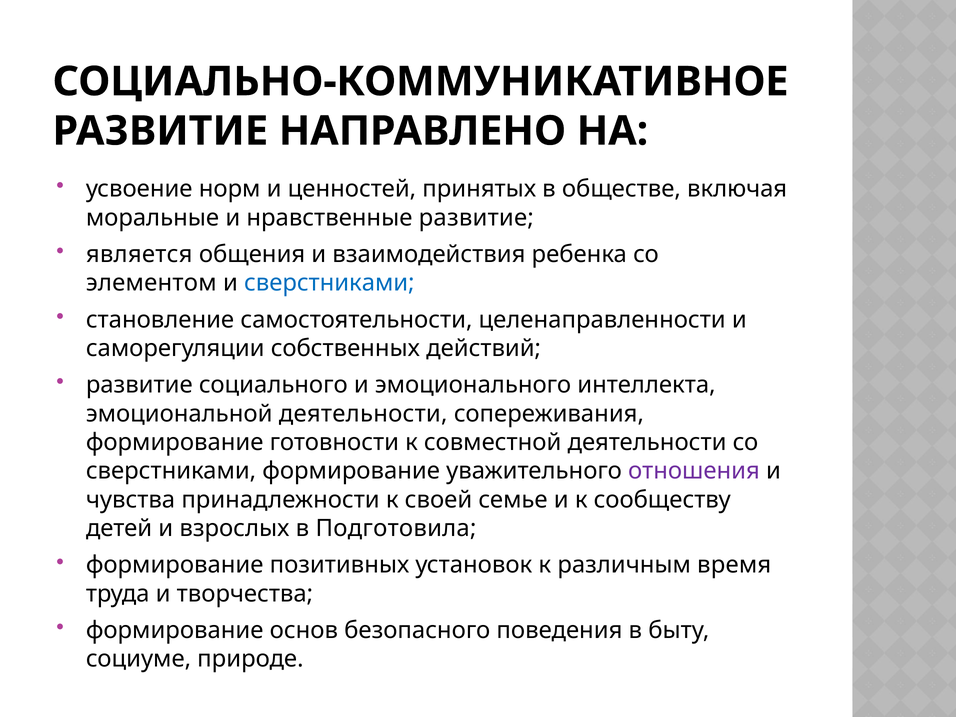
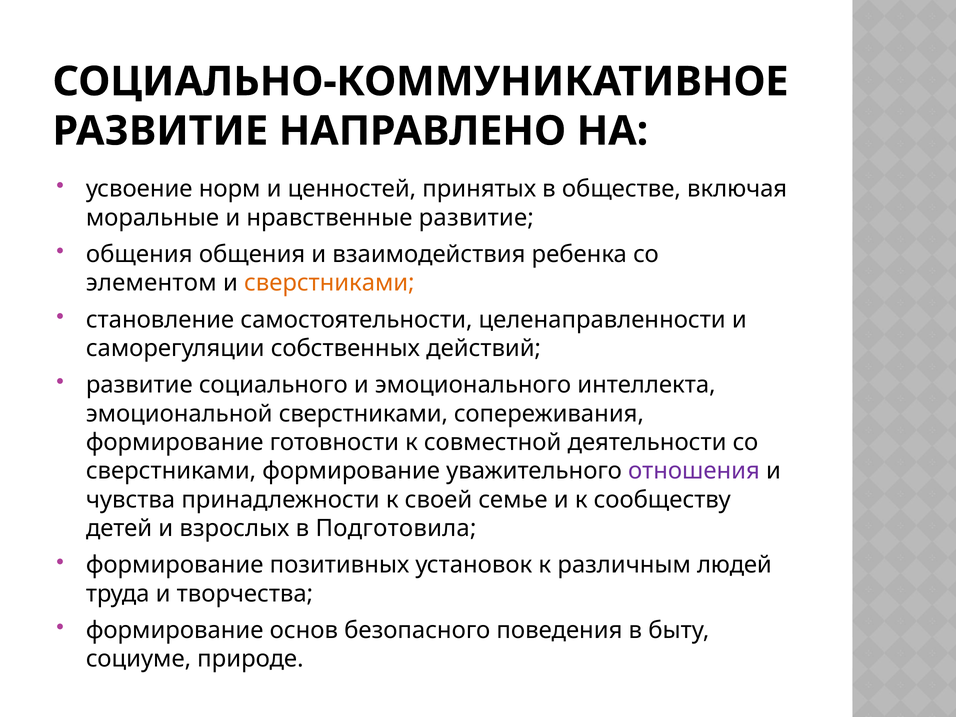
является at (139, 254): является -> общения
сверстниками at (329, 283) colour: blue -> orange
эмоциональной деятельности: деятельности -> сверстниками
время: время -> людей
